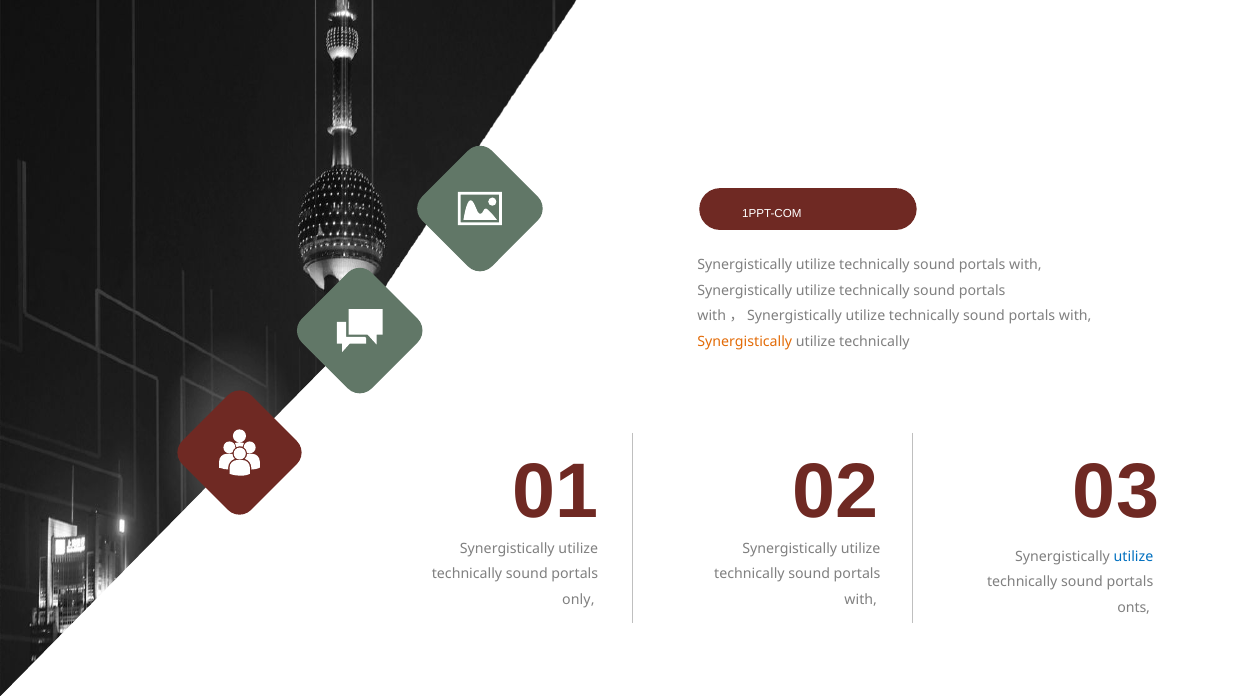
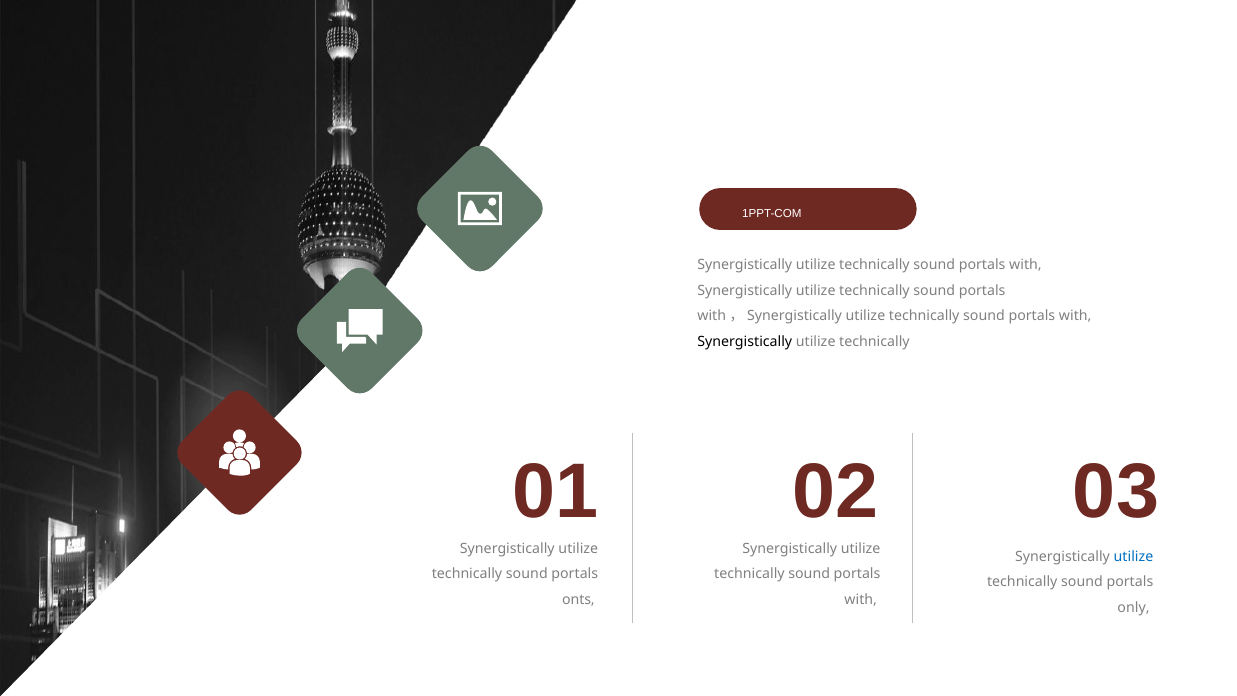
Synergistically at (745, 342) colour: orange -> black
only: only -> onts
onts: onts -> only
